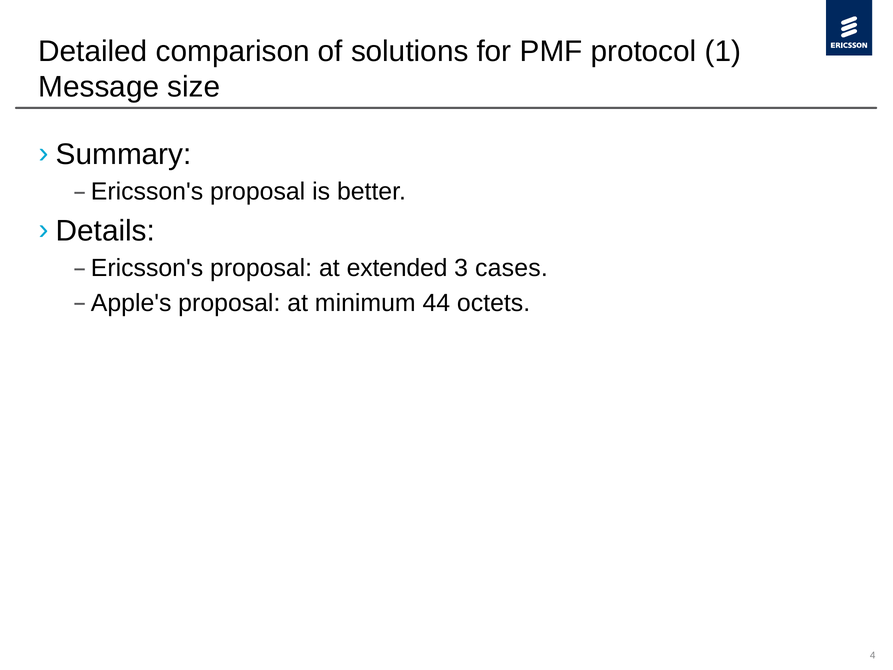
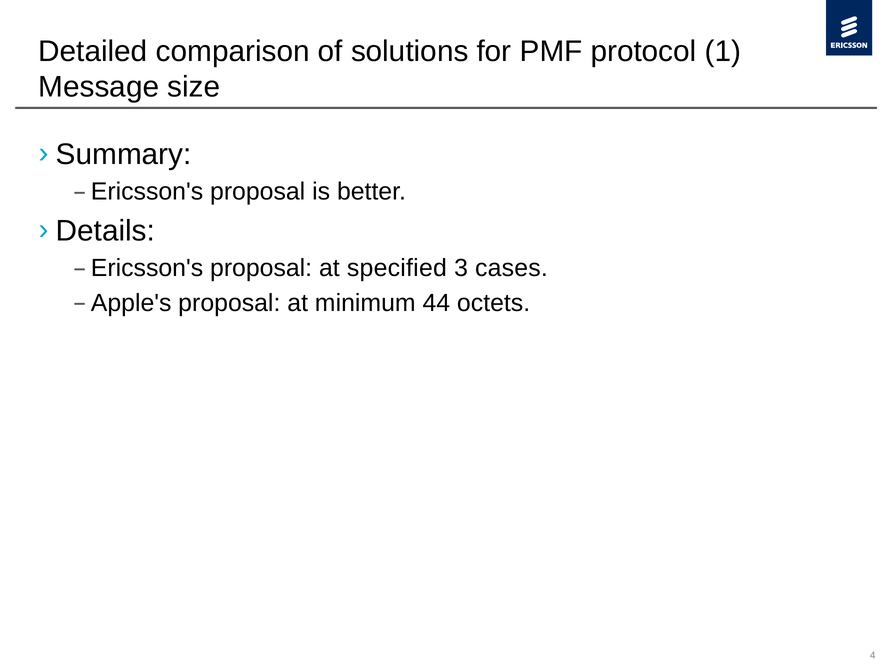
extended: extended -> specified
